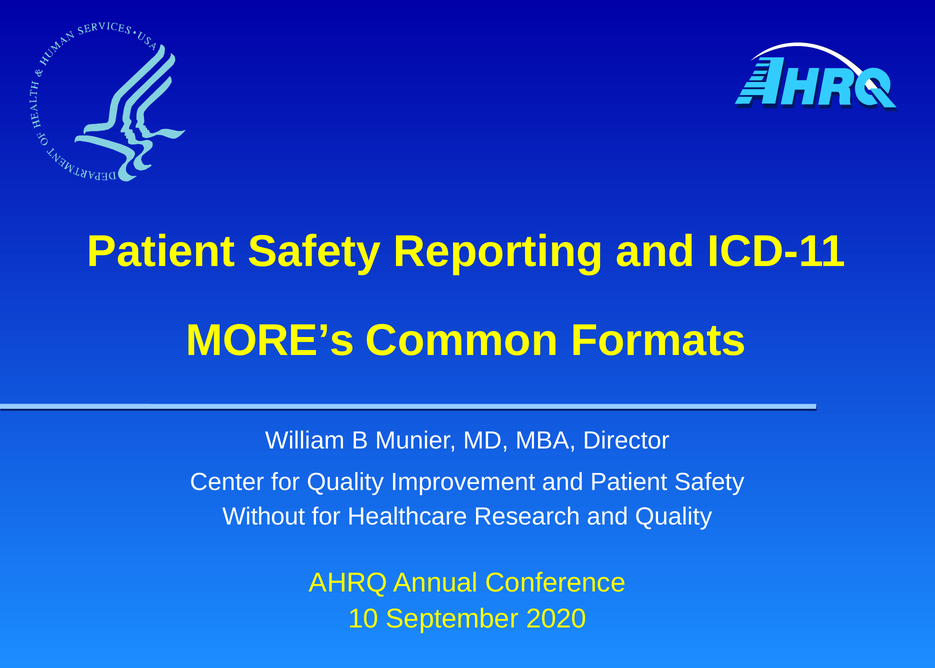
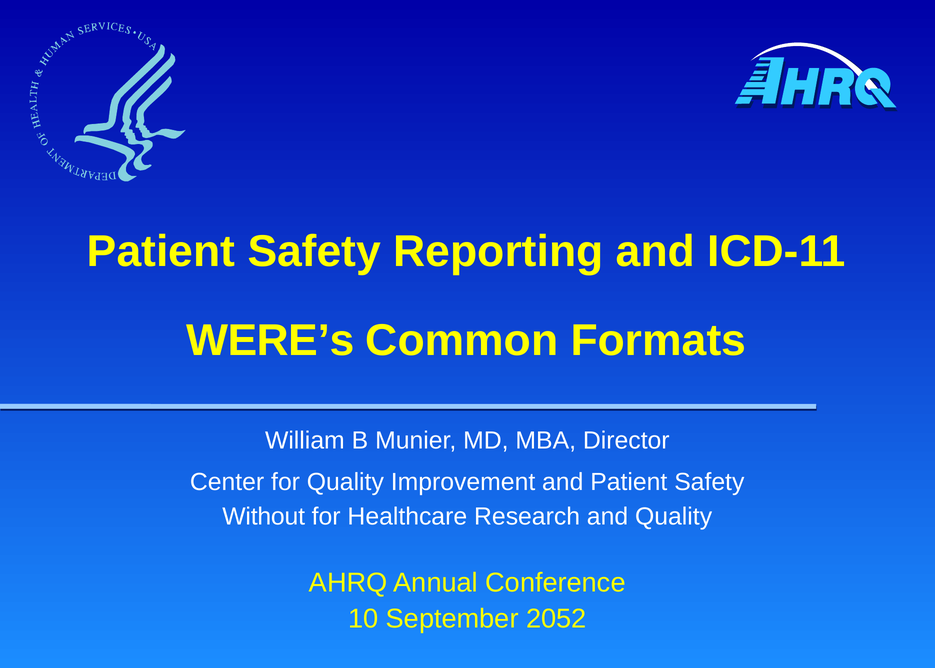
MORE’s: MORE’s -> WERE’s
2020: 2020 -> 2052
